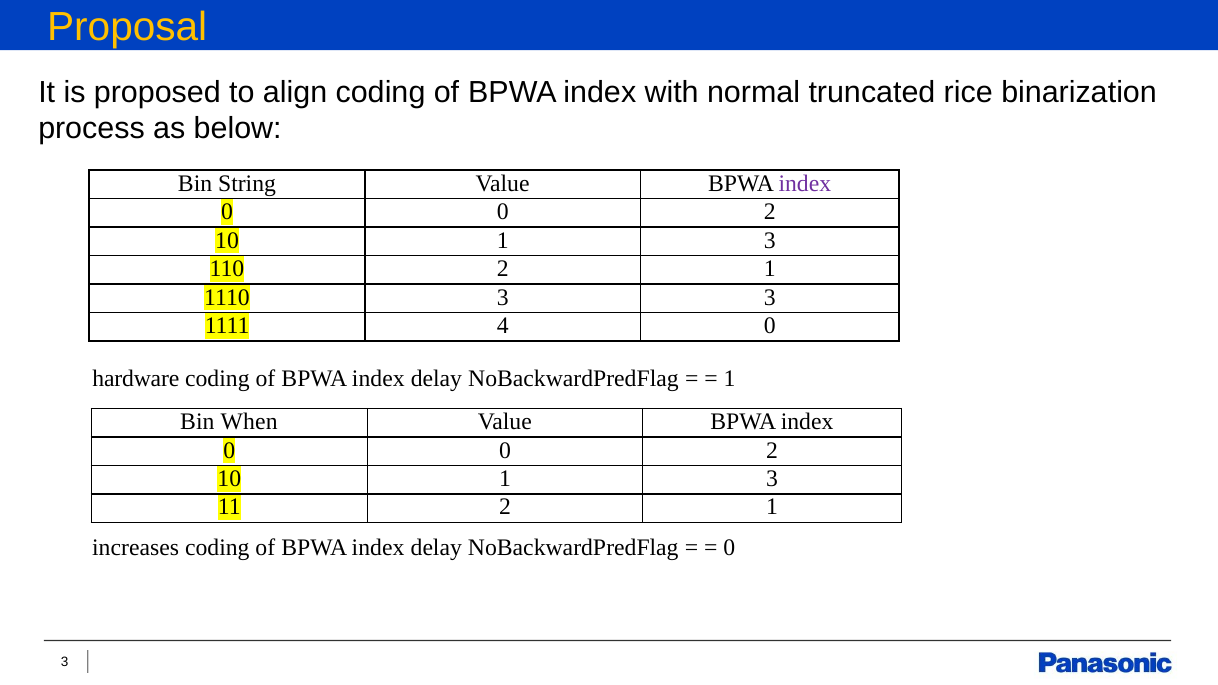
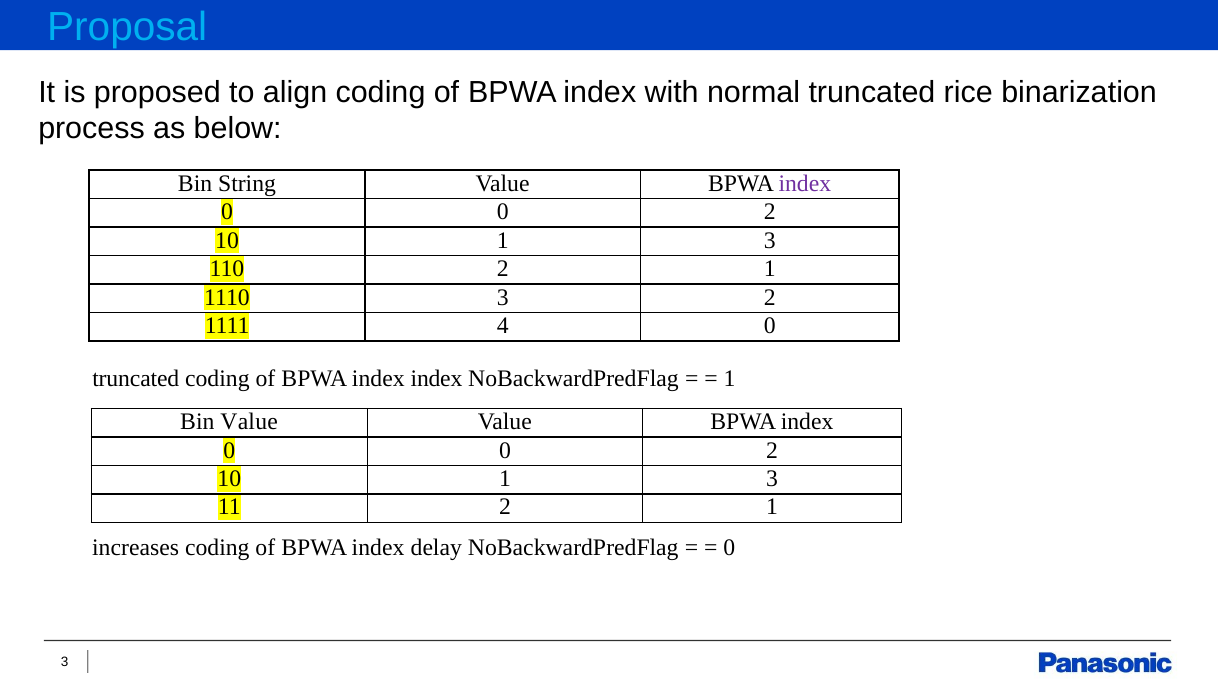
Proposal colour: yellow -> light blue
3 3: 3 -> 2
hardware at (136, 379): hardware -> truncated
delay at (436, 379): delay -> index
Bin When: When -> Value
